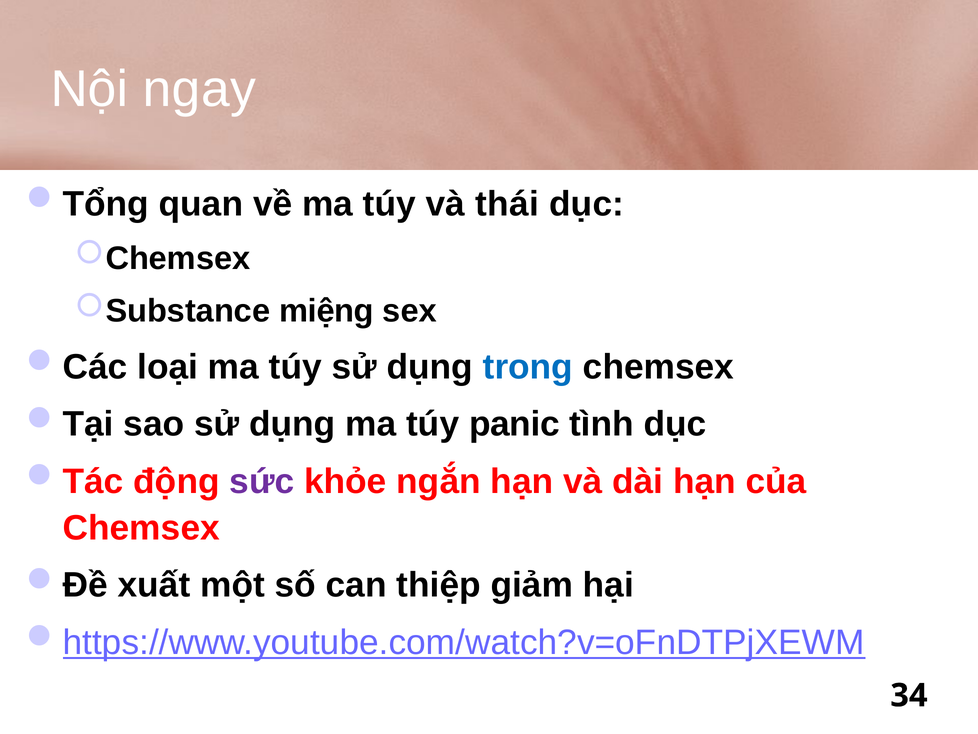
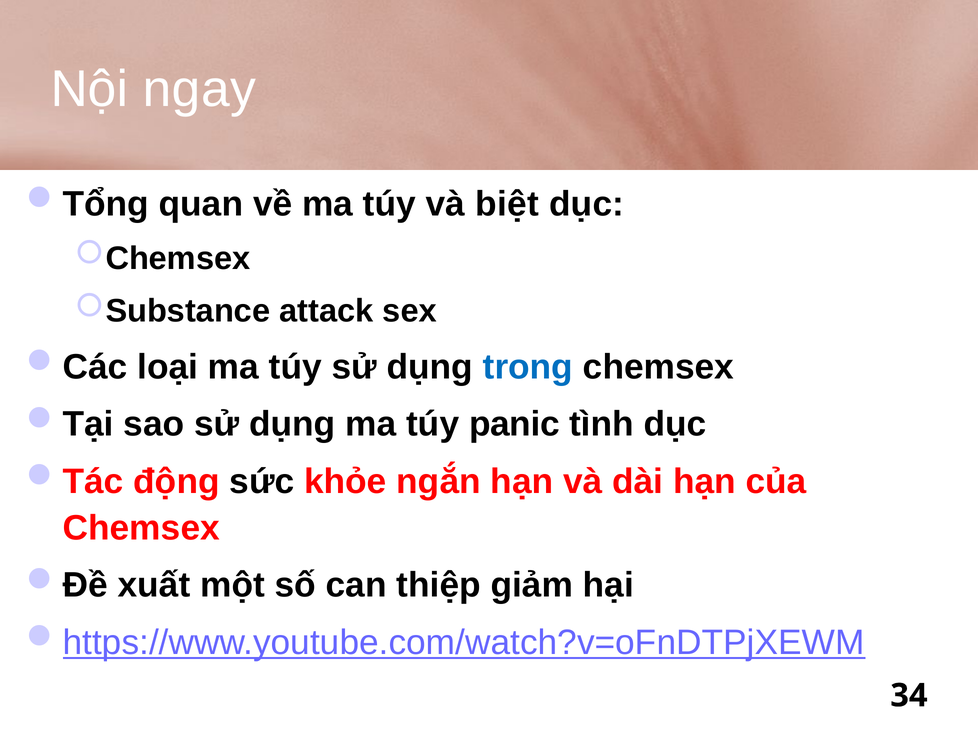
thái: thái -> biệt
miệng: miệng -> attack
sức colour: purple -> black
